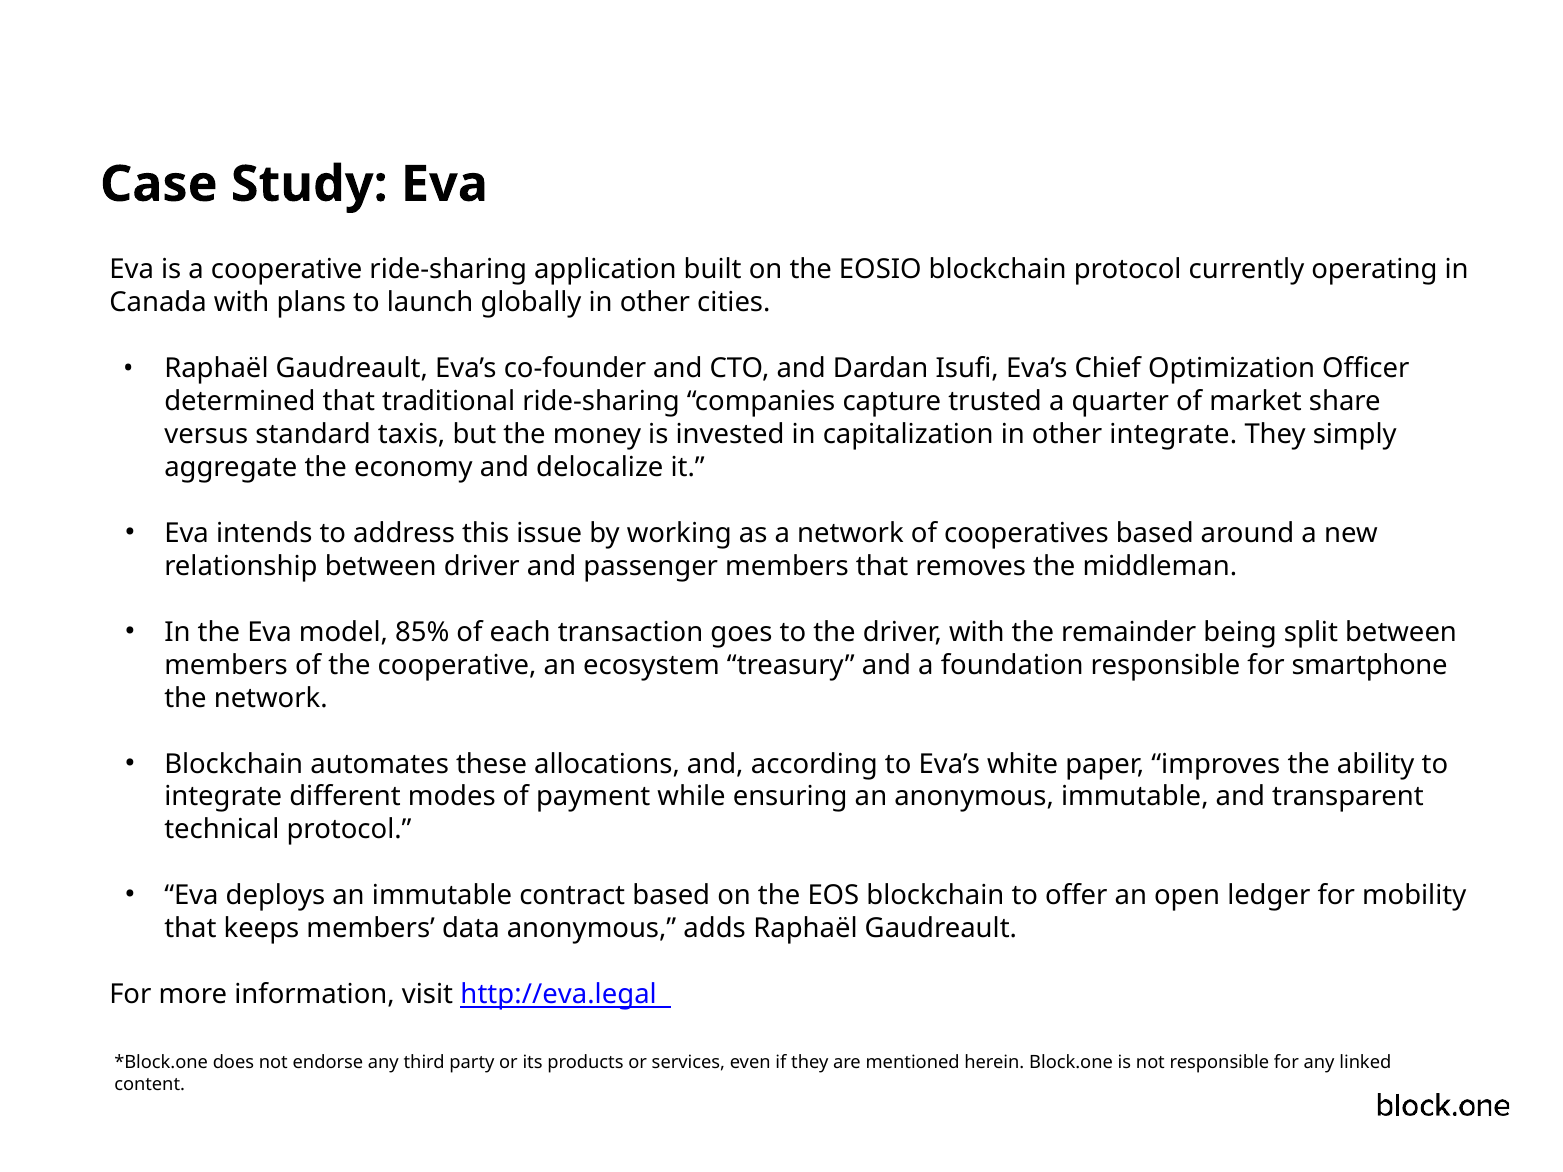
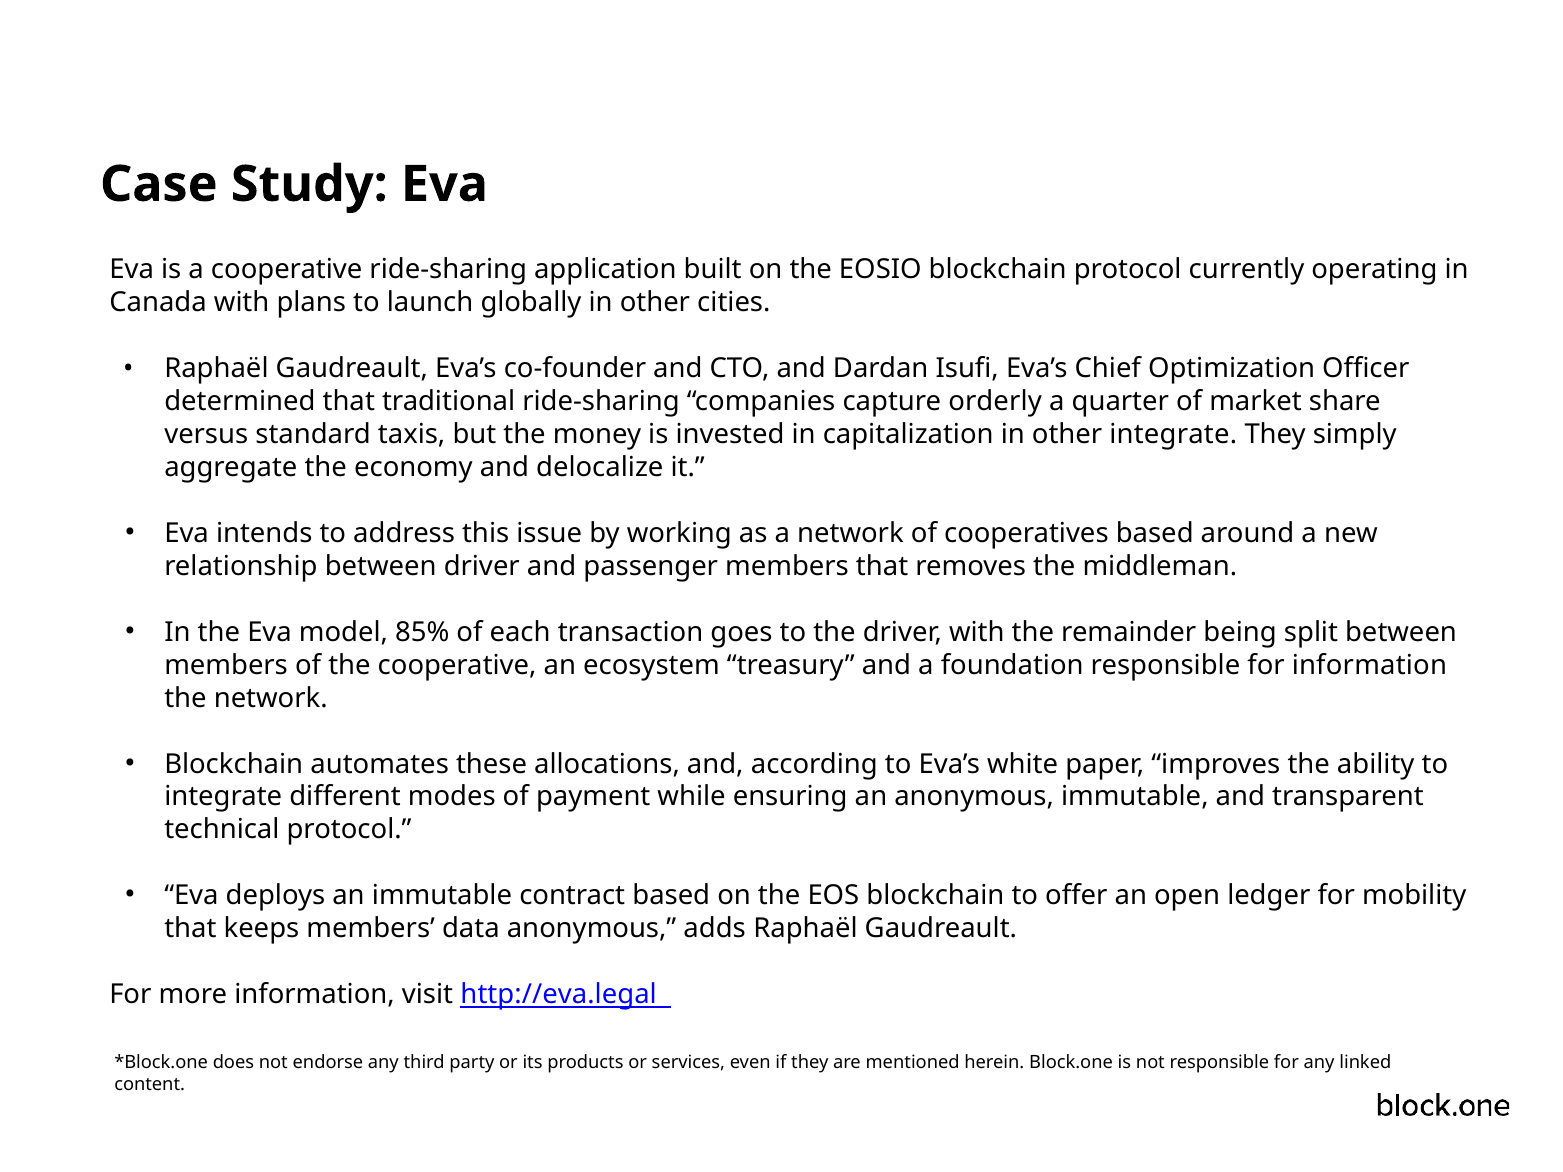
trusted: trusted -> orderly
for smartphone: smartphone -> information
